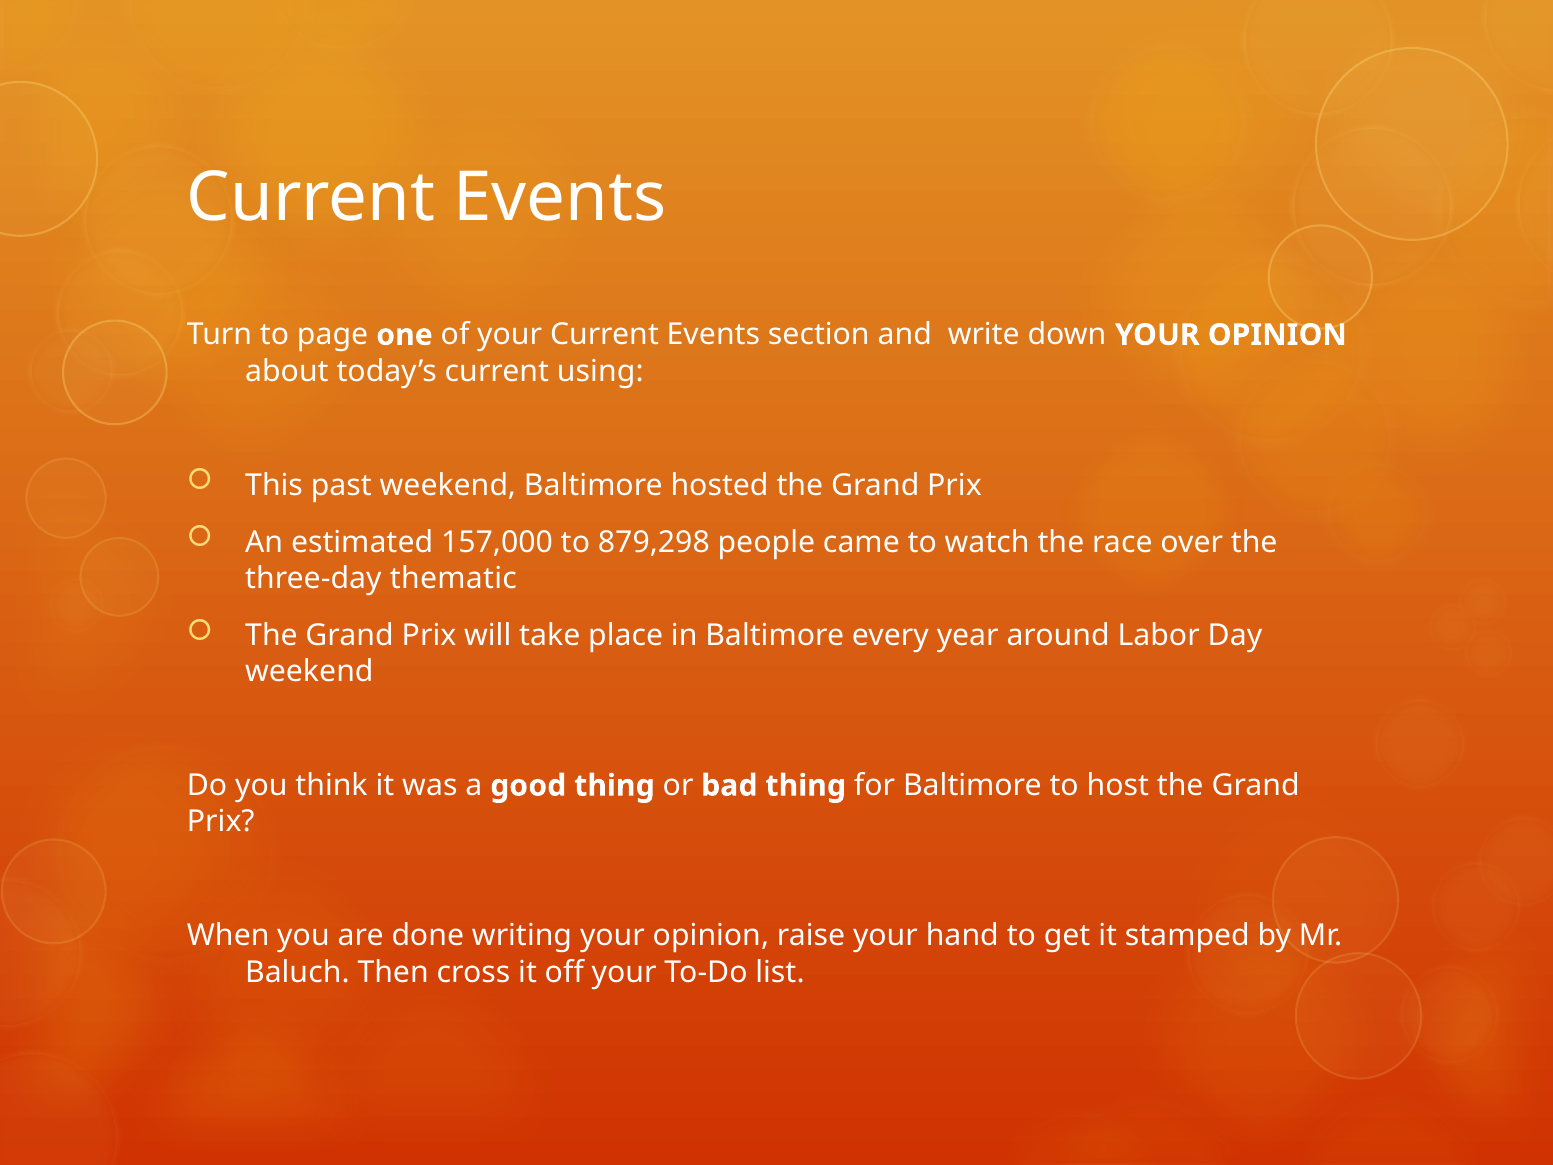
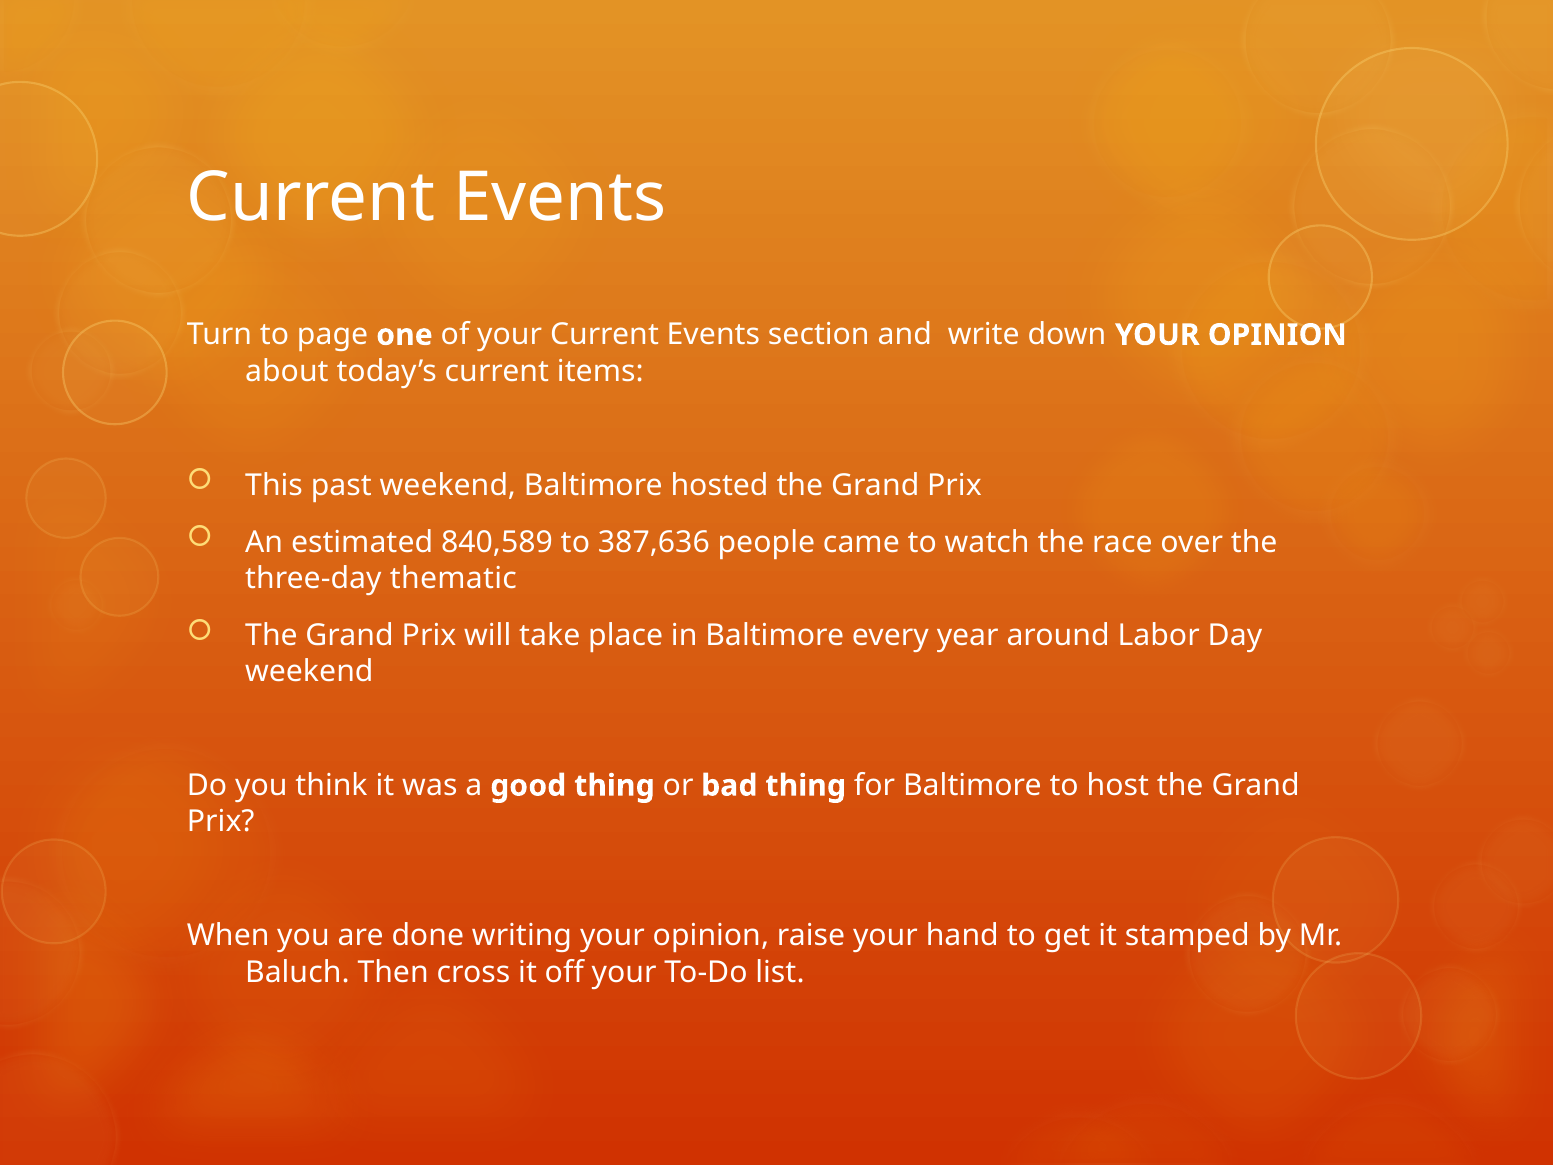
using: using -> items
157,000: 157,000 -> 840,589
879,298: 879,298 -> 387,636
